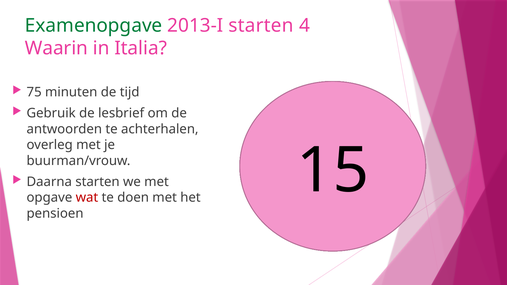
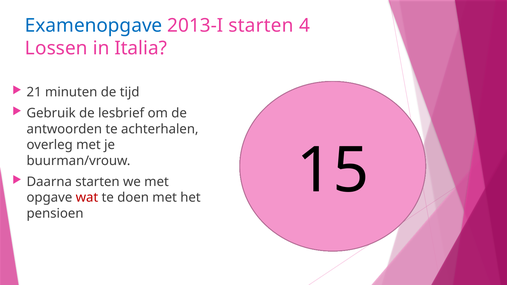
Examenopgave colour: green -> blue
Waarin: Waarin -> Lossen
75: 75 -> 21
